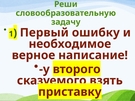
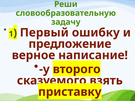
необходимое: необходимое -> предложение
